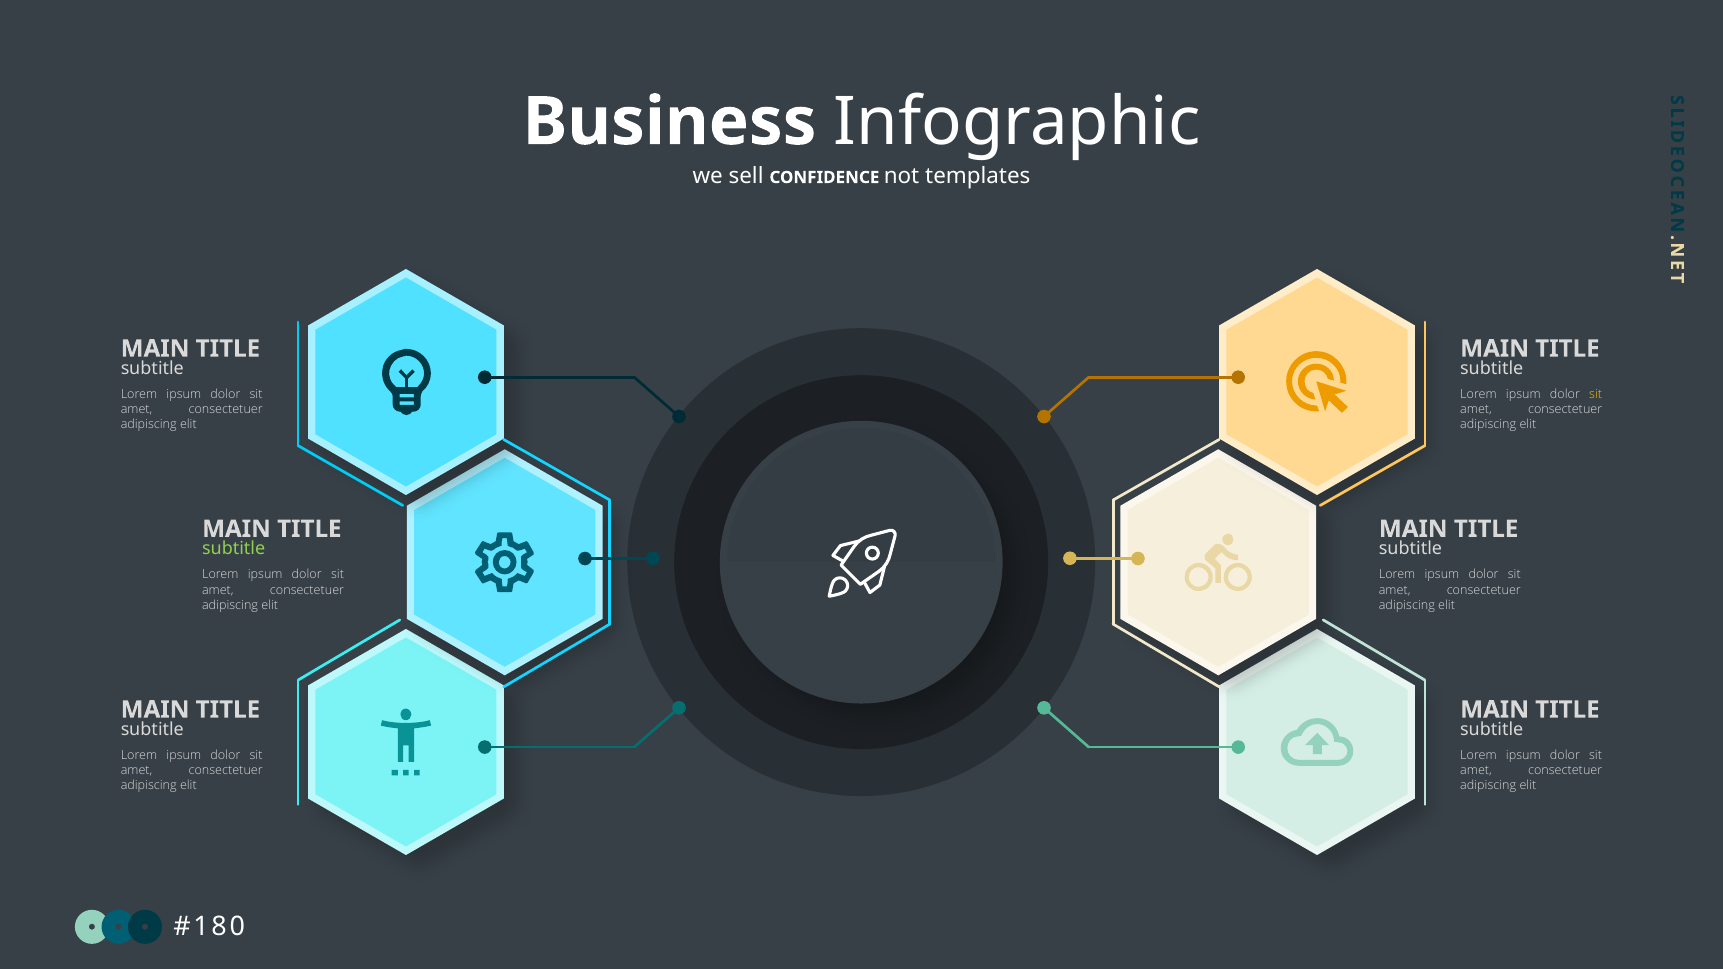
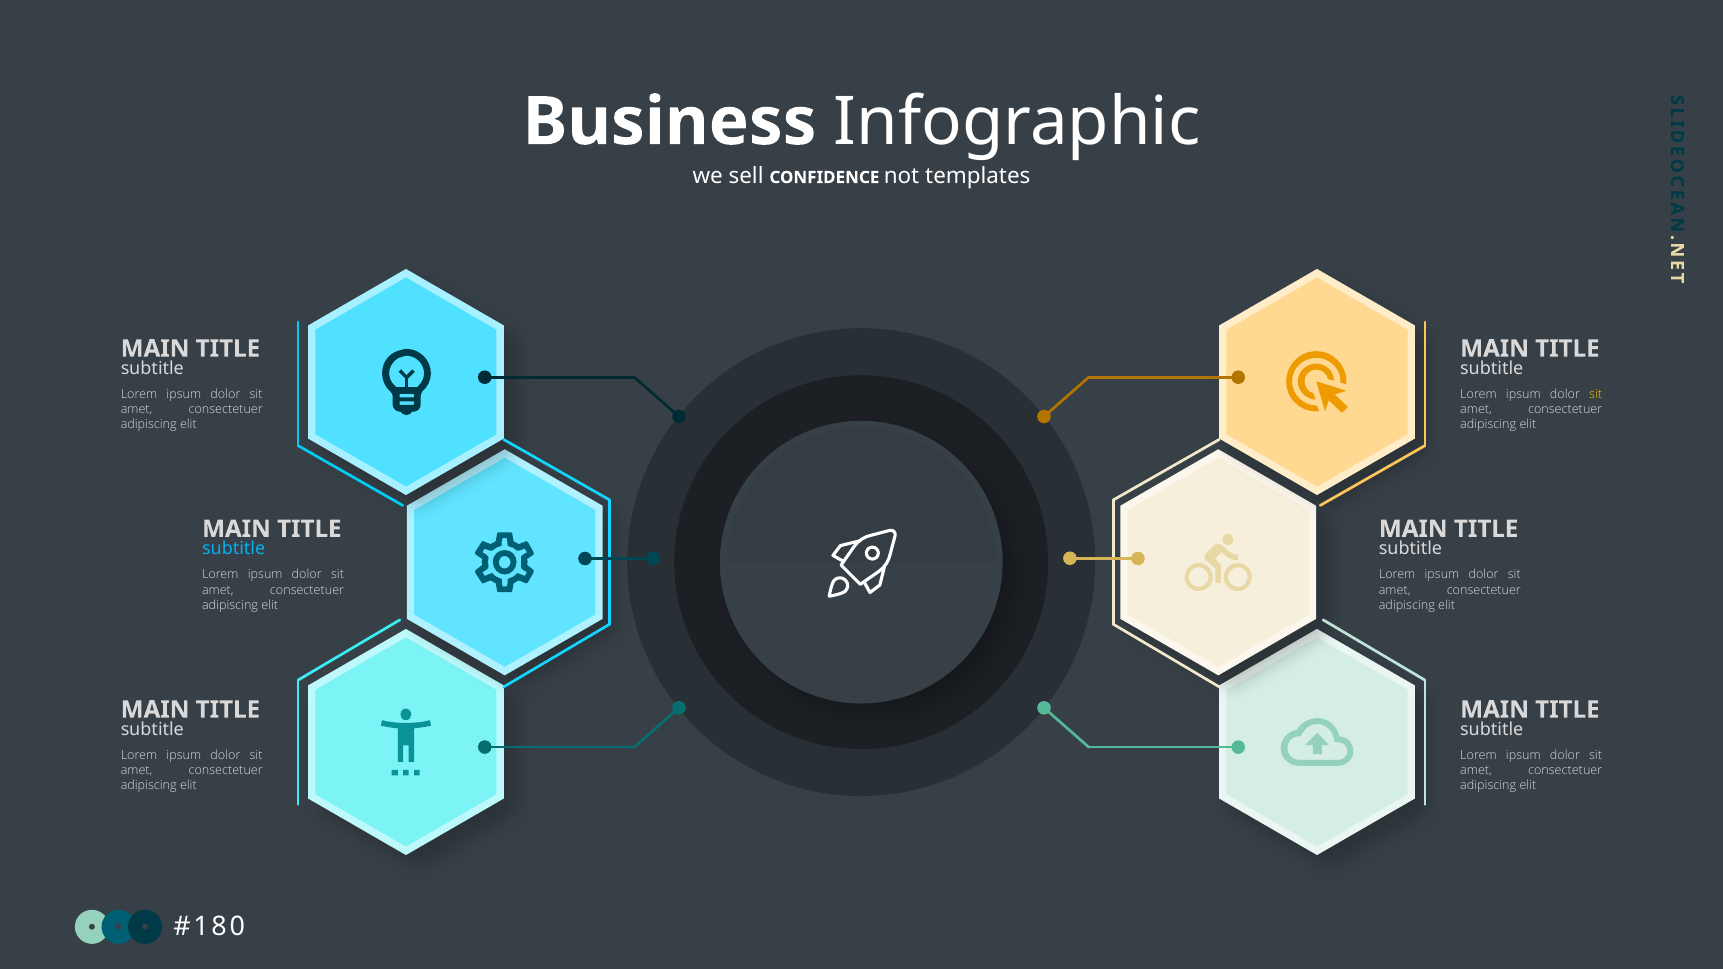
subtitle at (234, 549) colour: light green -> light blue
